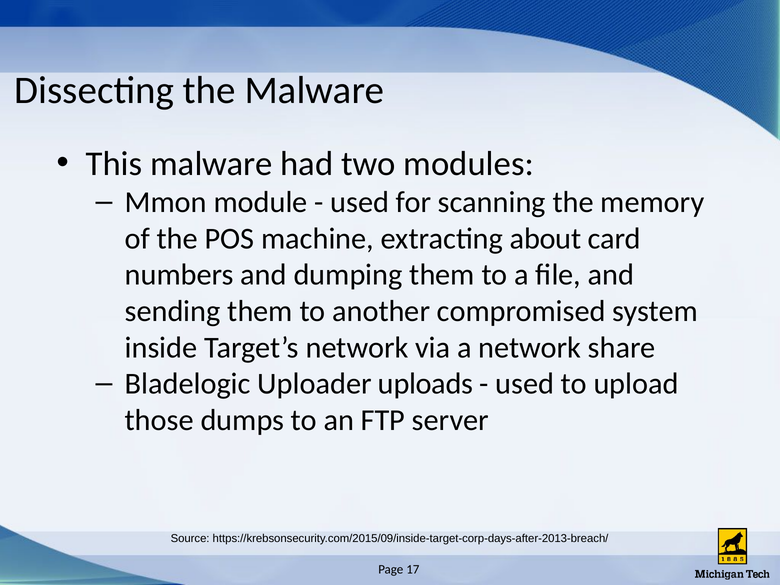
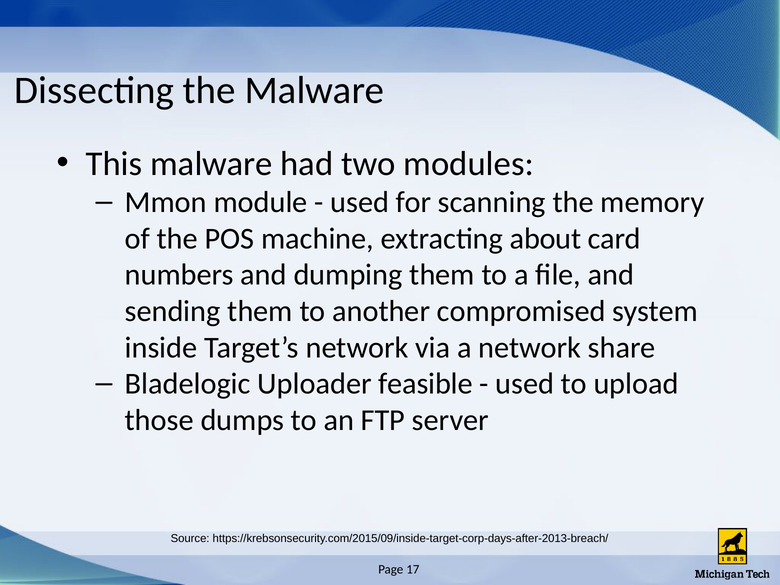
uploads: uploads -> feasible
